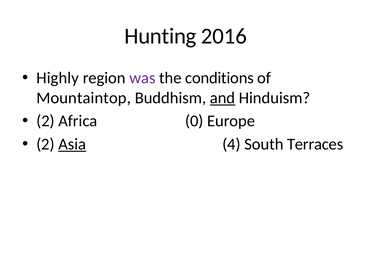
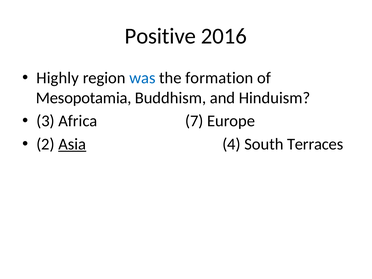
Hunting: Hunting -> Positive
was colour: purple -> blue
conditions: conditions -> formation
Mountaintop: Mountaintop -> Mesopotamia
and underline: present -> none
2 at (45, 121): 2 -> 3
0: 0 -> 7
